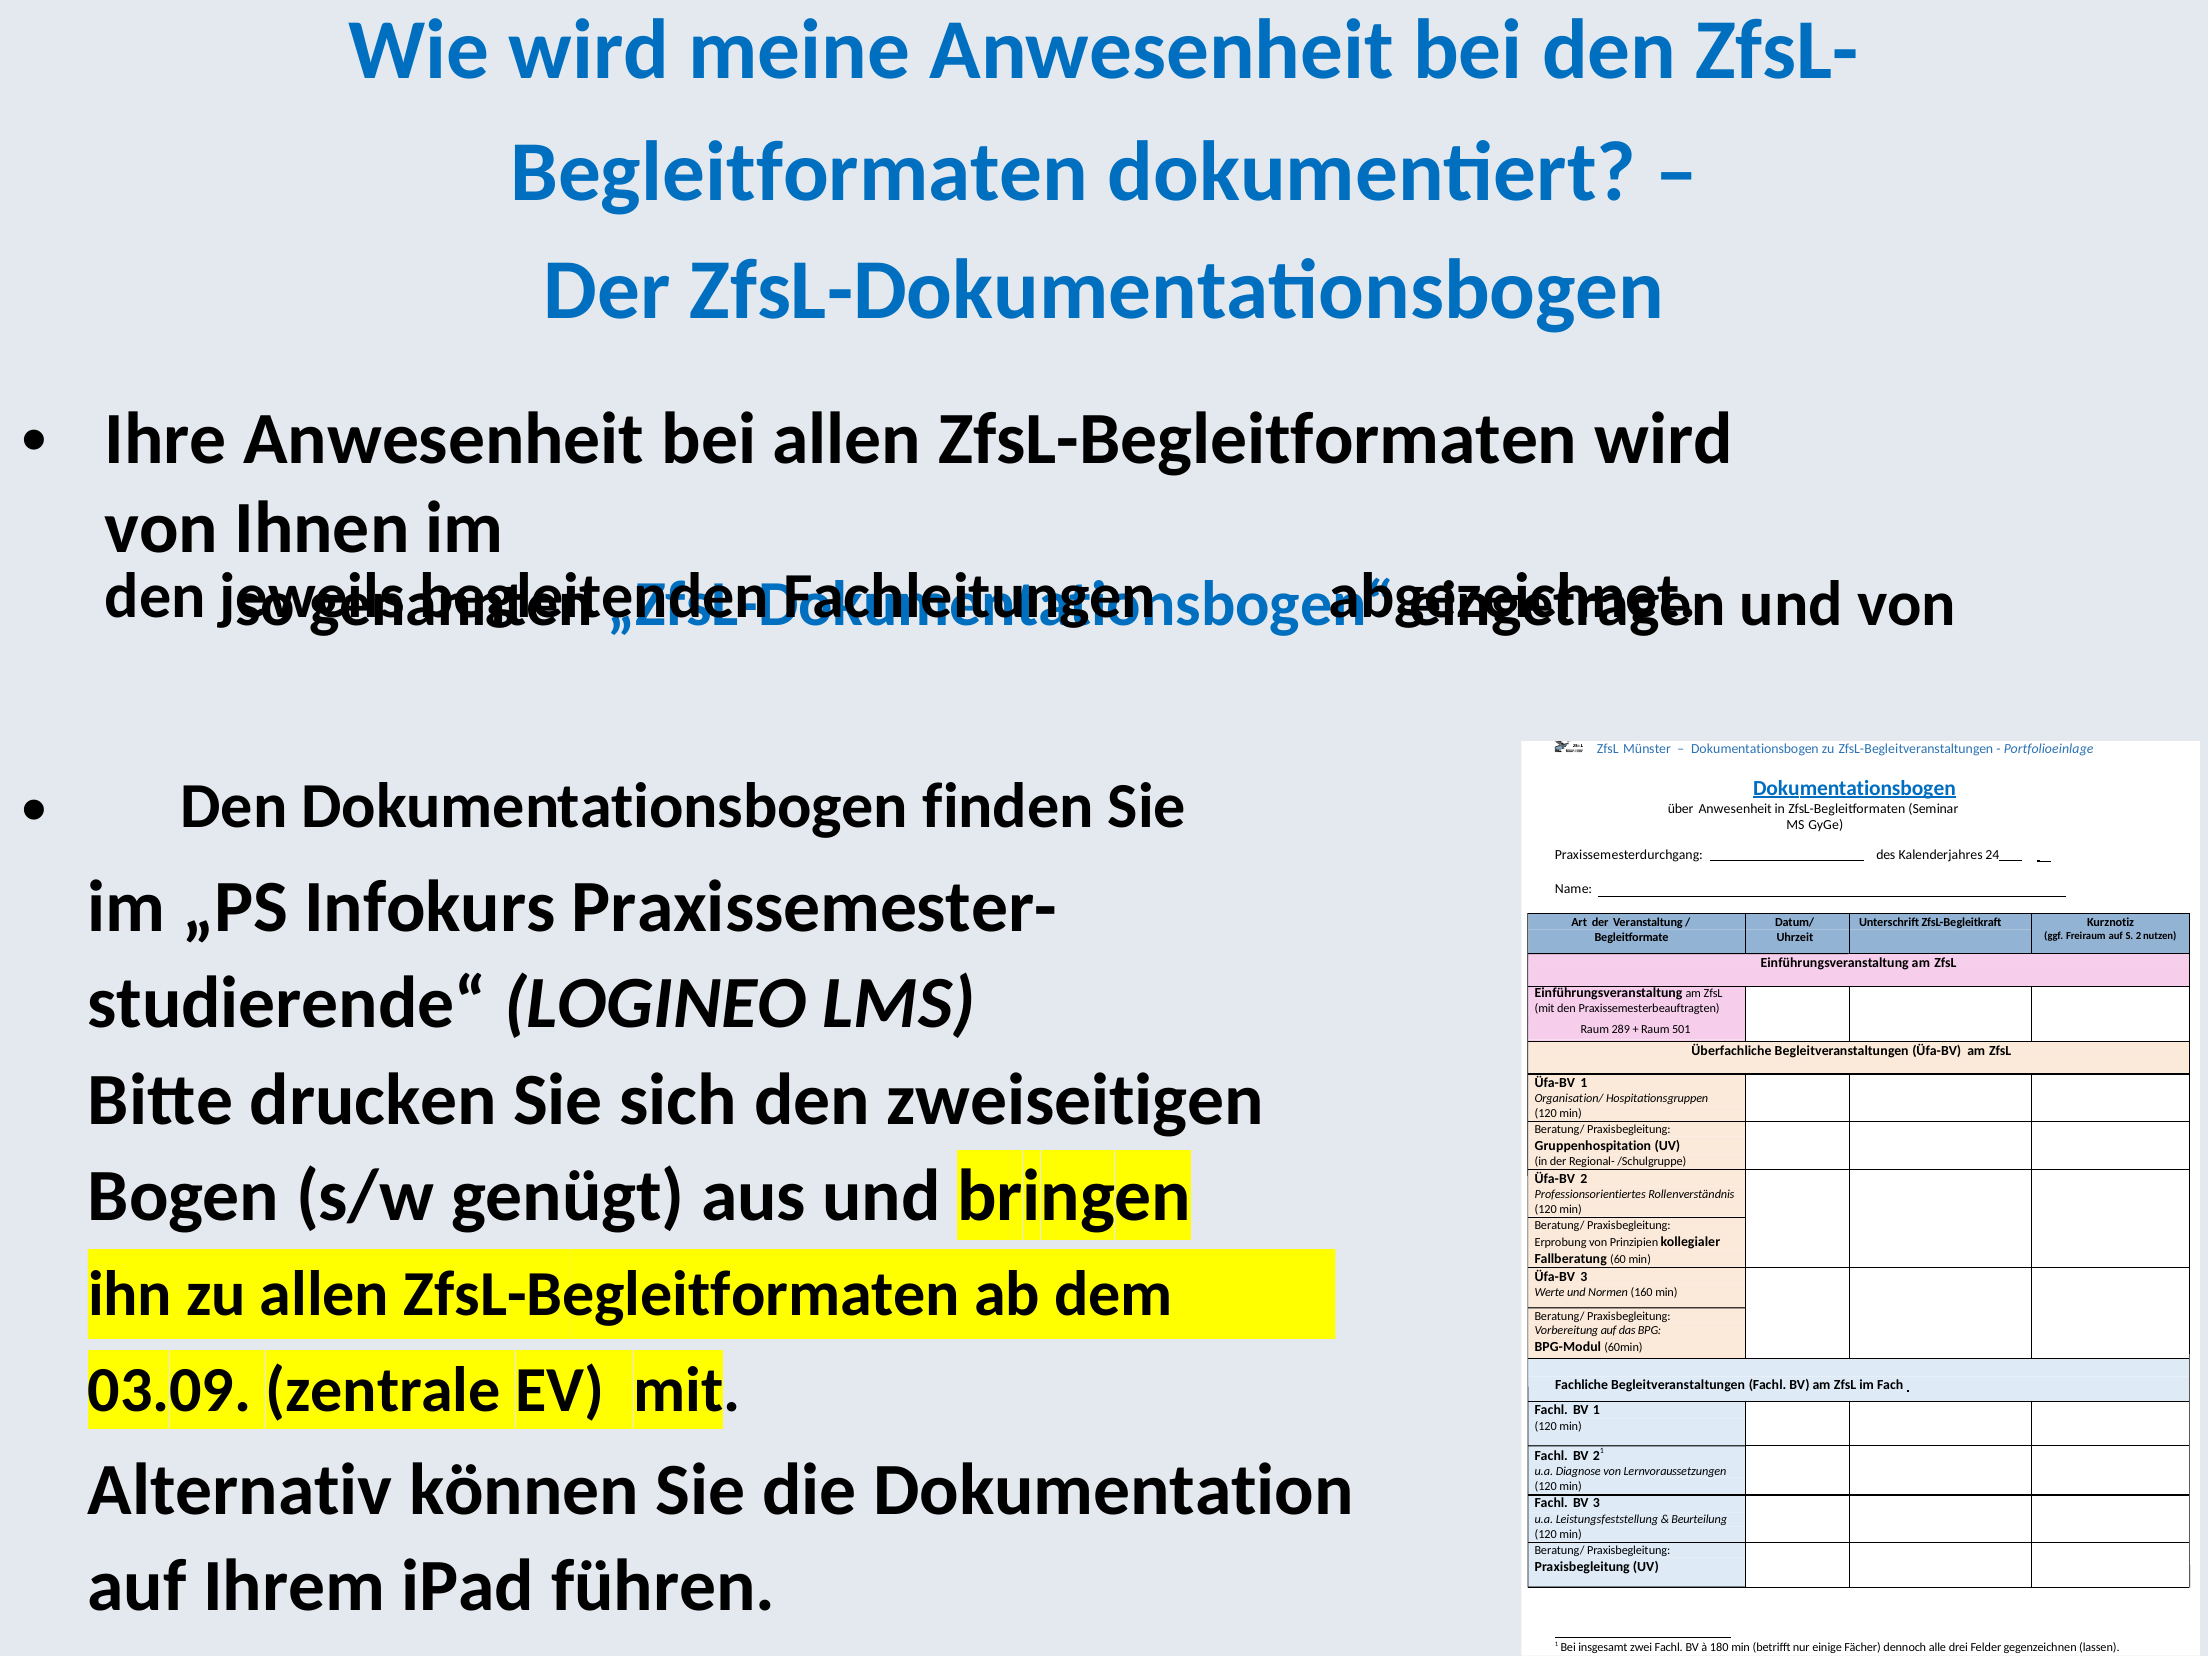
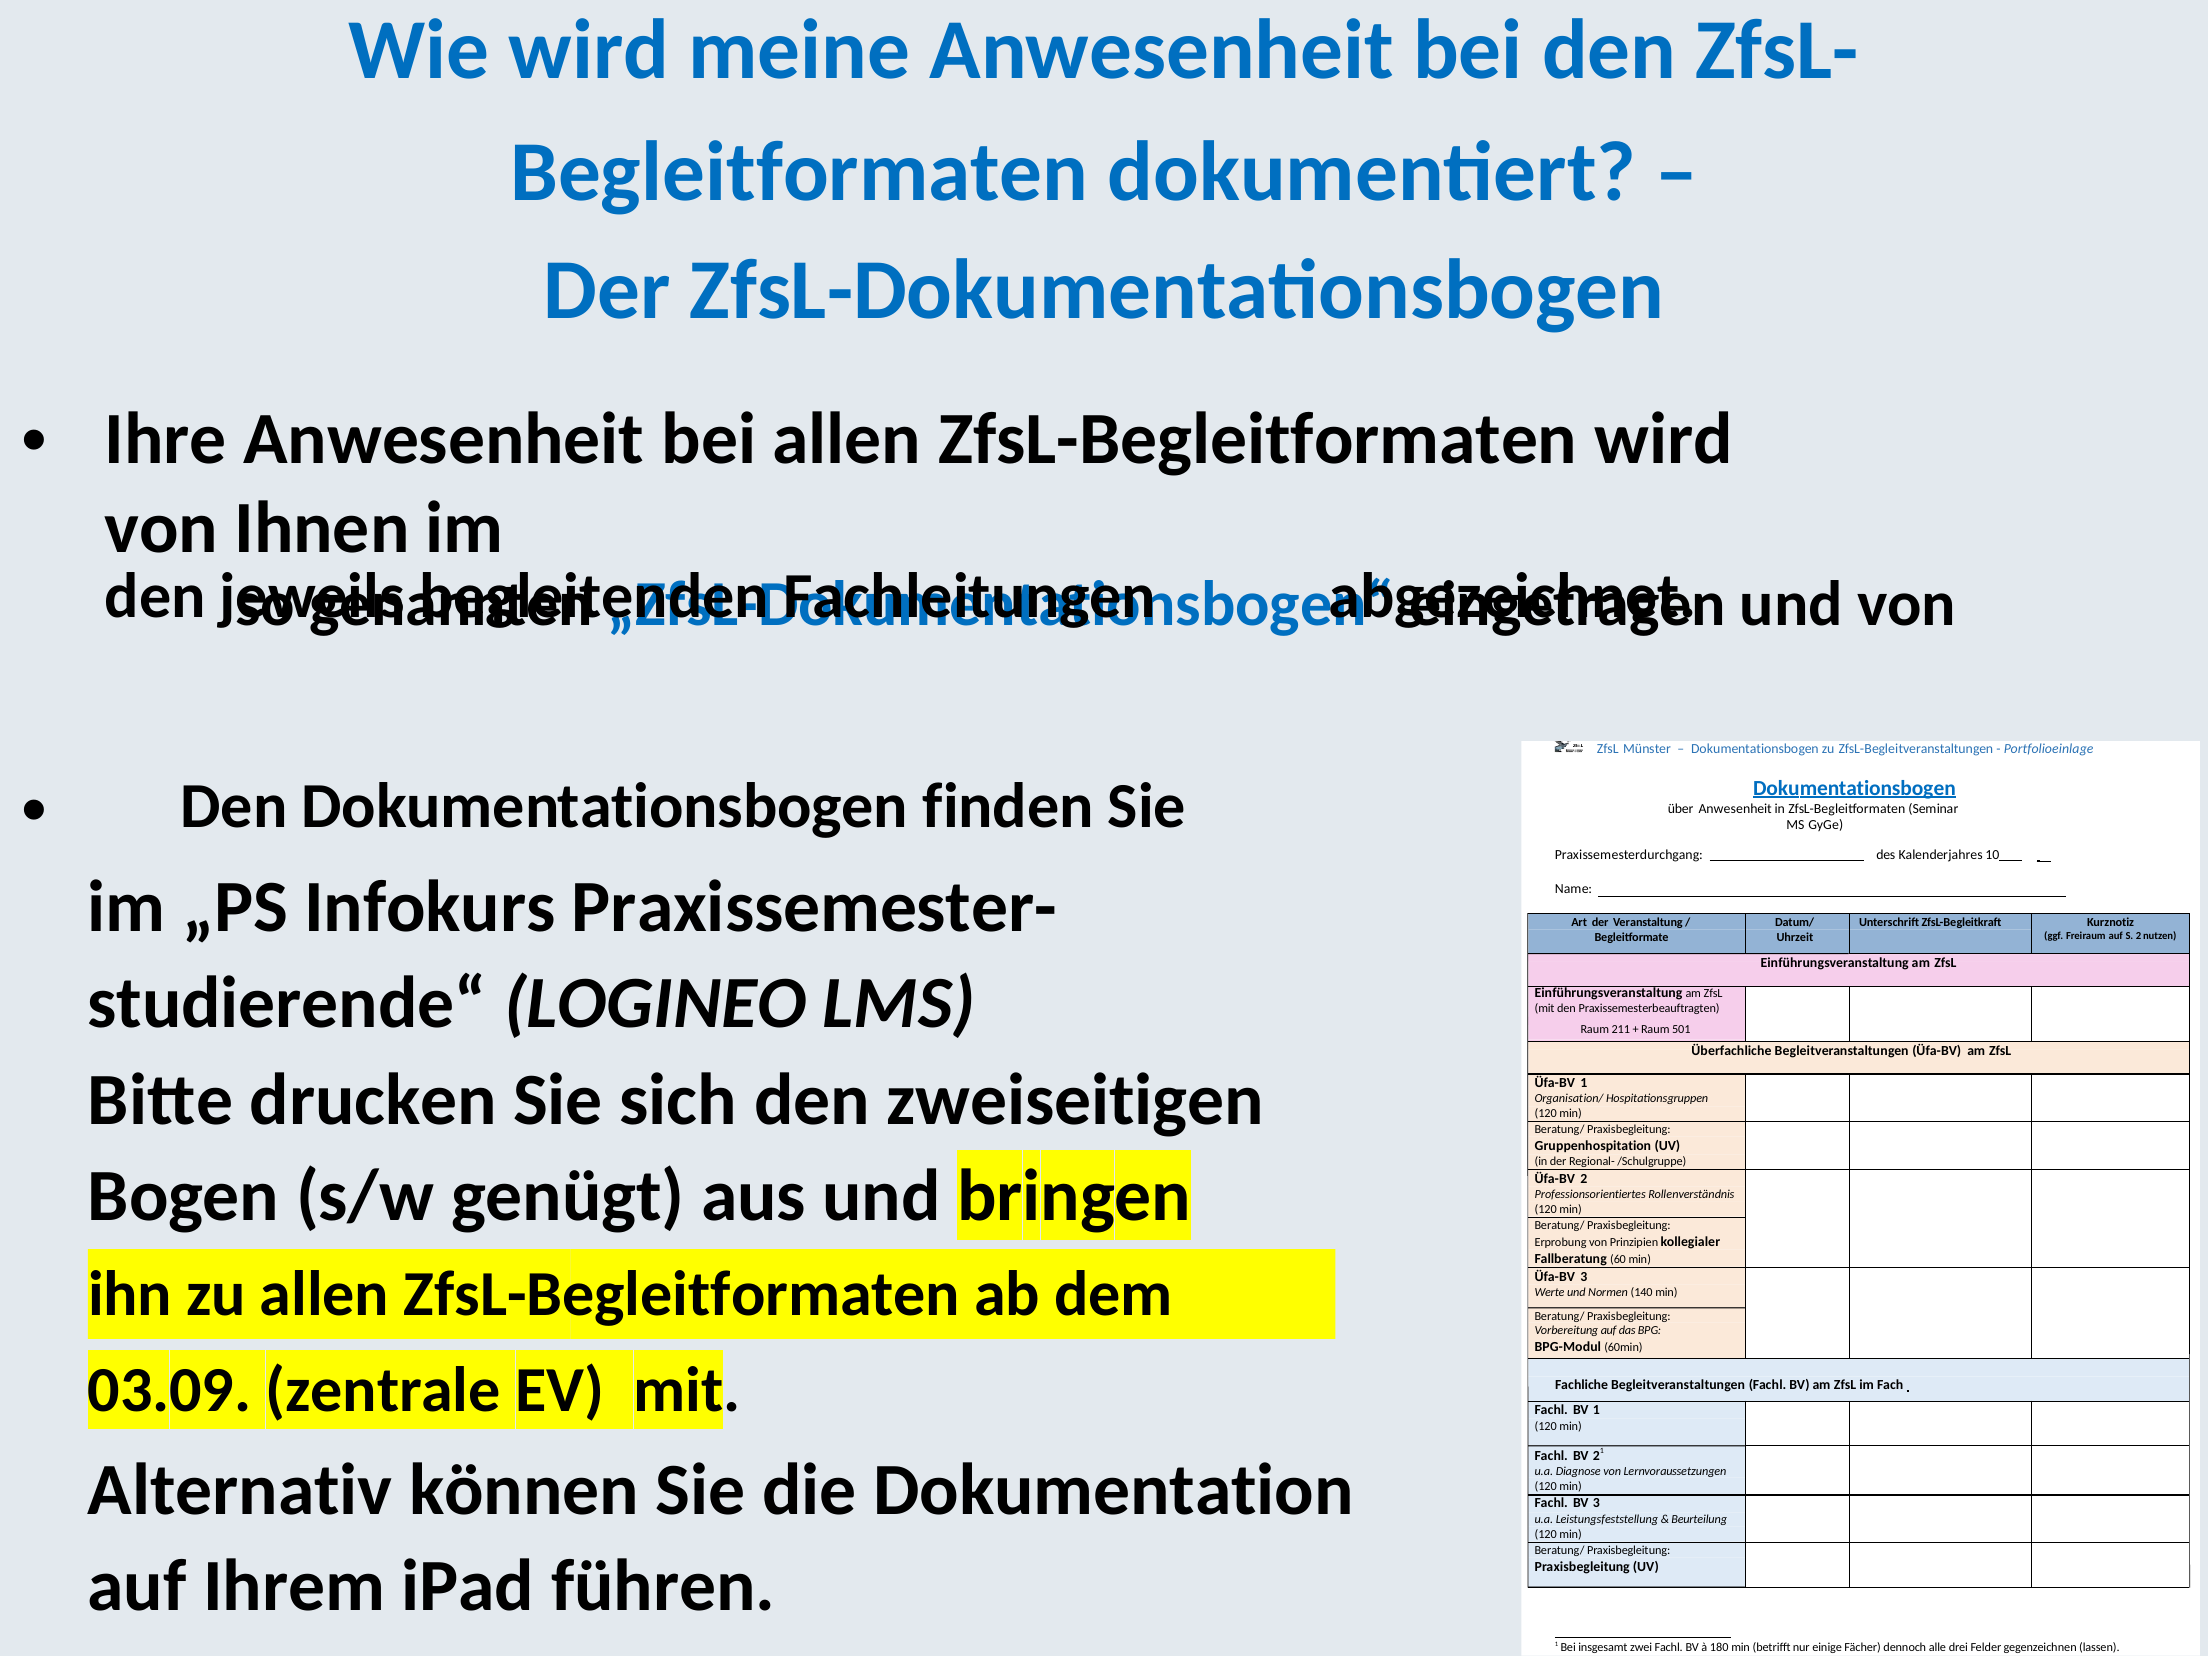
24: 24 -> 10
289: 289 -> 211
160: 160 -> 140
